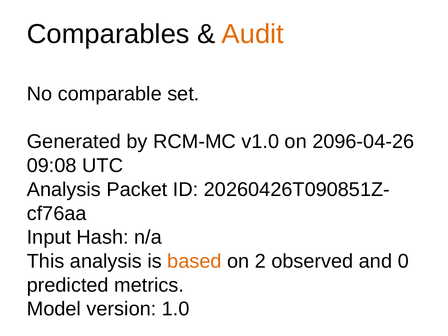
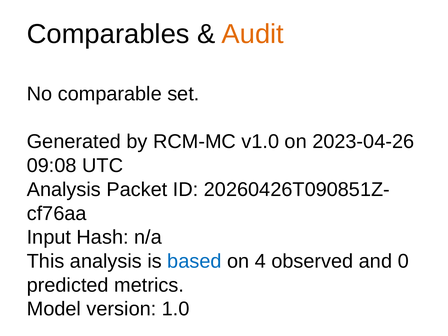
2096-04-26: 2096-04-26 -> 2023-04-26
based colour: orange -> blue
2: 2 -> 4
